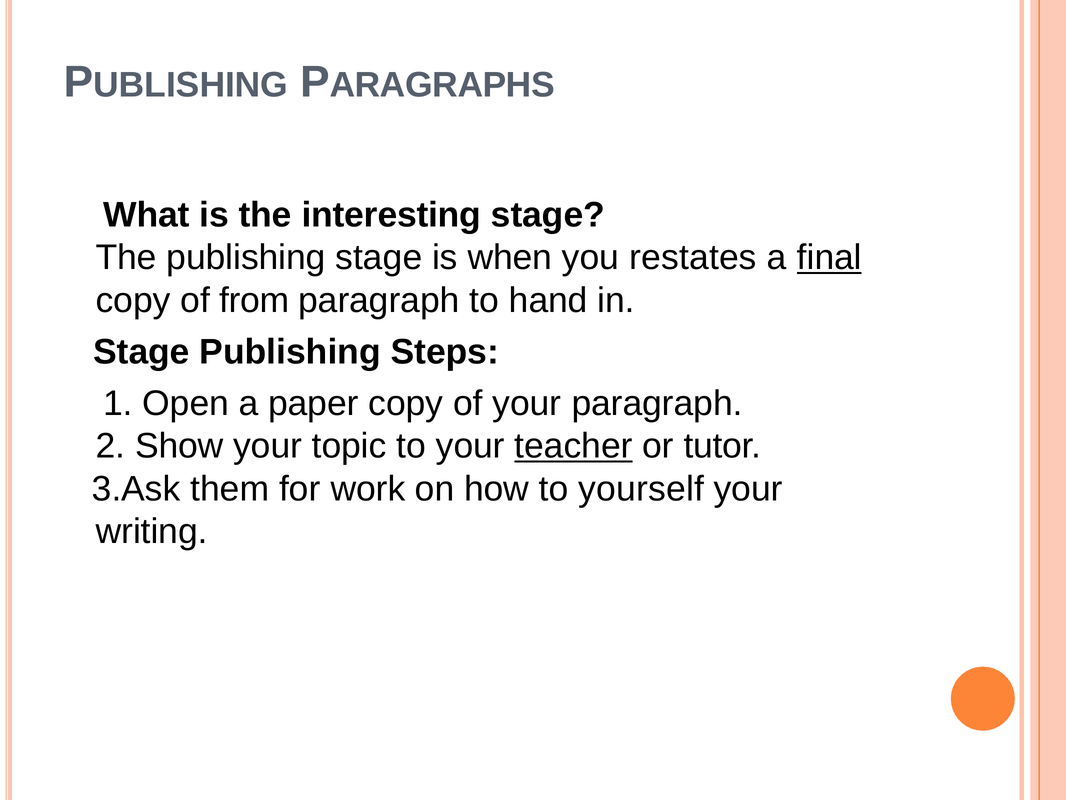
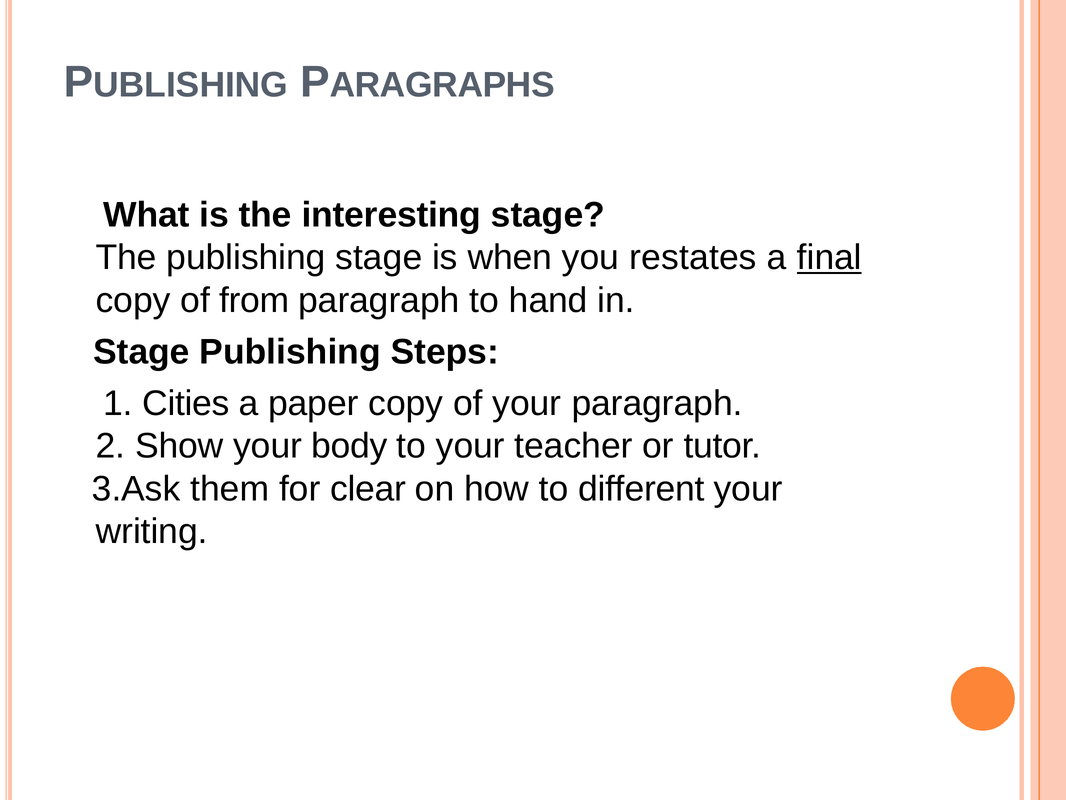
Open: Open -> Cities
topic: topic -> body
teacher underline: present -> none
work: work -> clear
yourself: yourself -> different
